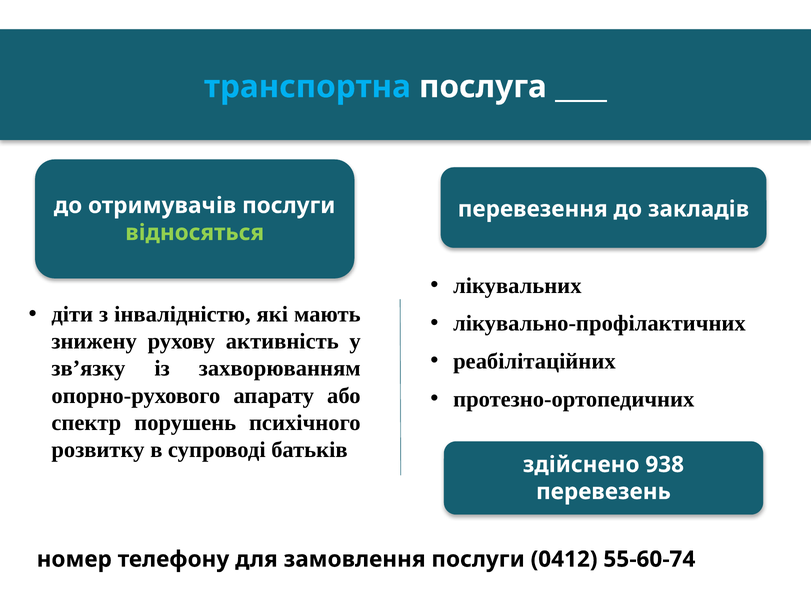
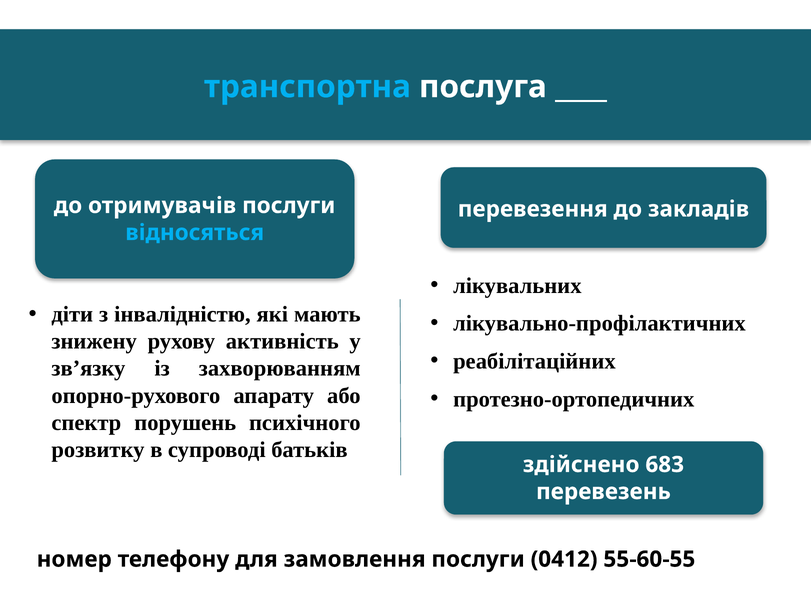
відносяться colour: light green -> light blue
938: 938 -> 683
55-60-74: 55-60-74 -> 55-60-55
